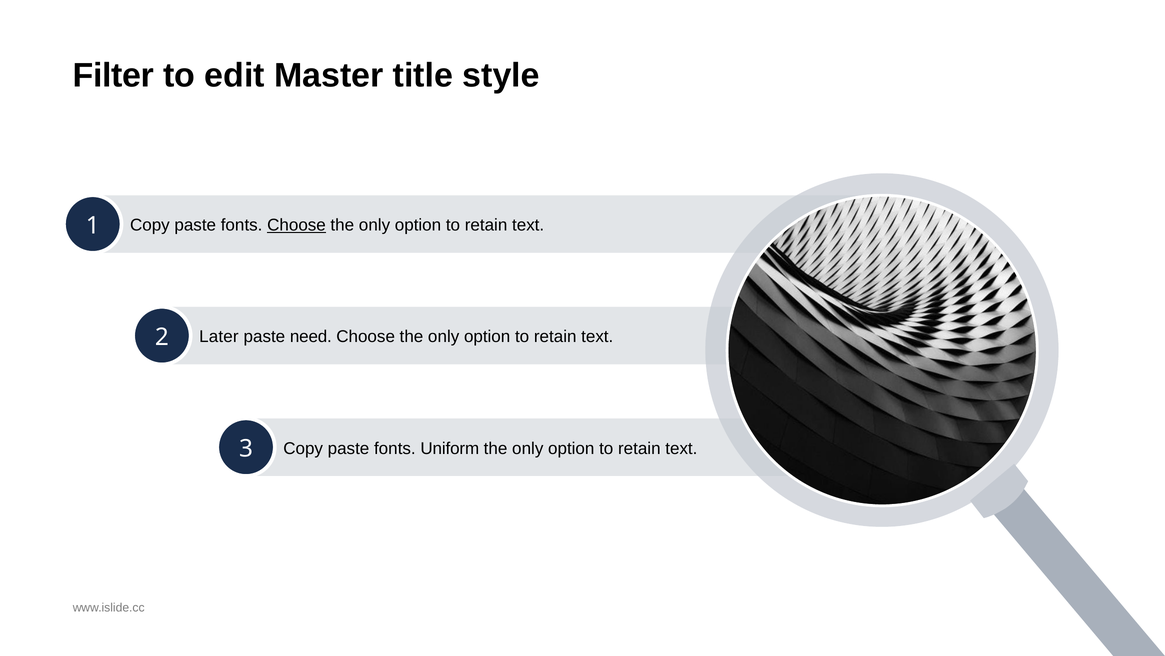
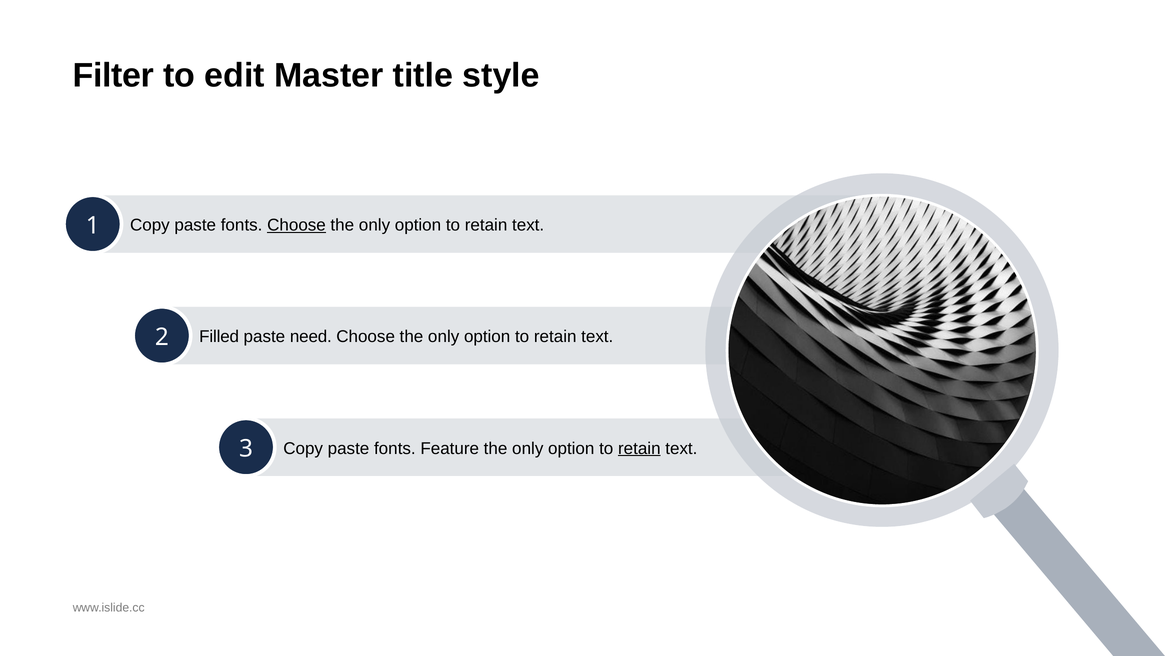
Later: Later -> Filled
Uniform: Uniform -> Feature
retain at (639, 448) underline: none -> present
